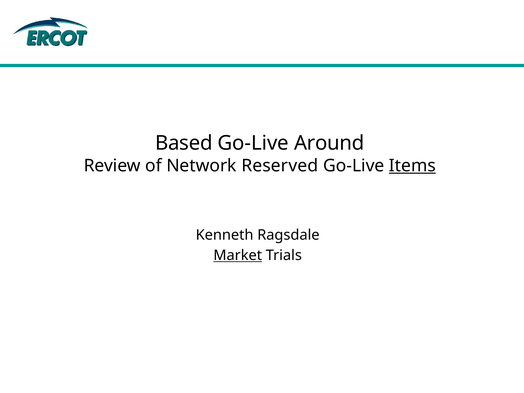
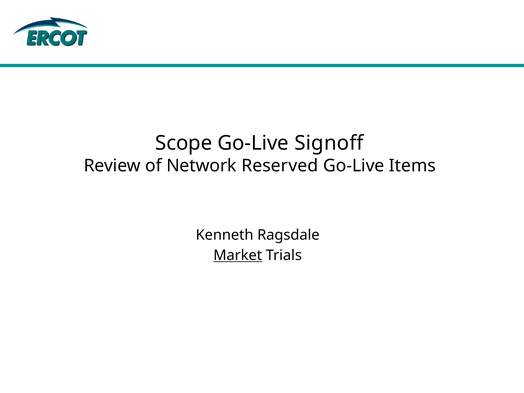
Based: Based -> Scope
Around: Around -> Signoff
Items underline: present -> none
